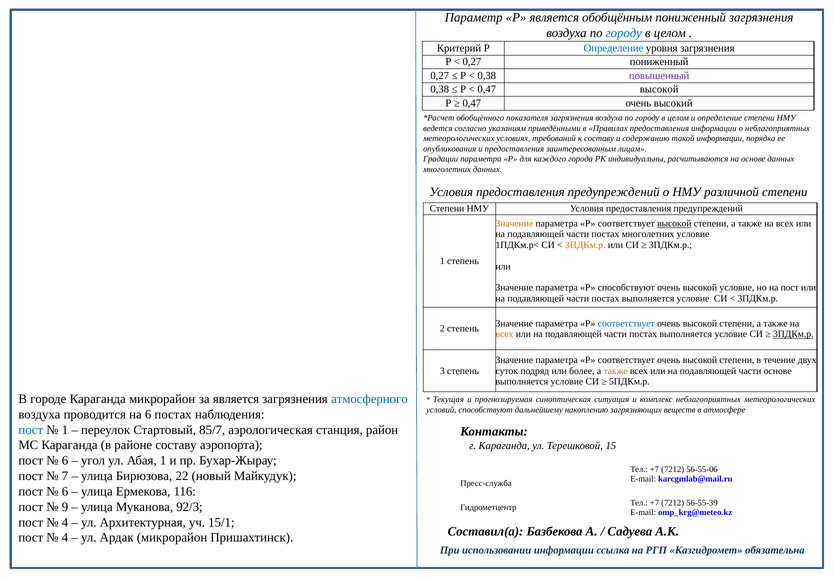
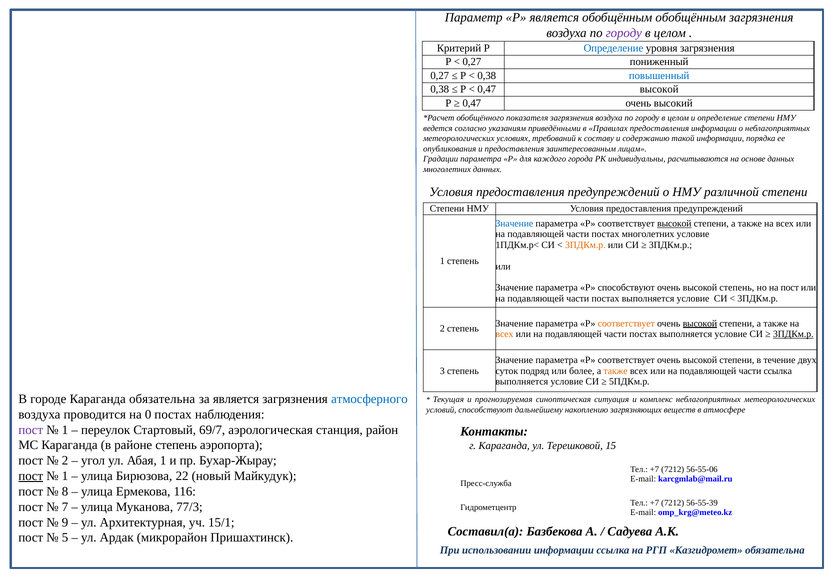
обобщённым пониженный: пониженный -> обобщённым
городу at (624, 33) colour: blue -> purple
повышенный colour: purple -> blue
Значение at (514, 223) colour: orange -> blue
высокой условие: условие -> степень
соответствует at (626, 323) colour: blue -> orange
высокой at (700, 323) underline: none -> present
части основе: основе -> ссылка
Караганда микрорайон: микрорайон -> обязательна
на 6: 6 -> 0
пост at (31, 429) colour: blue -> purple
85/7: 85/7 -> 69/7
районе составу: составу -> степень
6 at (65, 460): 6 -> 2
пост at (31, 476) underline: none -> present
7 at (65, 476): 7 -> 1
6 at (65, 491): 6 -> 8
9: 9 -> 7
92/3: 92/3 -> 77/3
4 at (65, 522): 4 -> 9
4 at (65, 537): 4 -> 5
